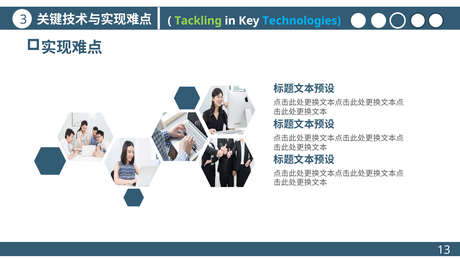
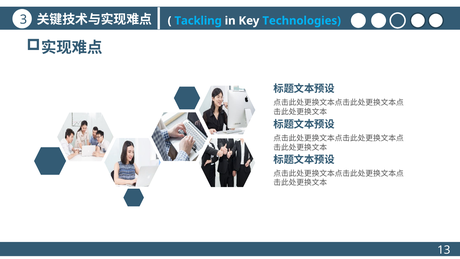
Tackling colour: light green -> light blue
